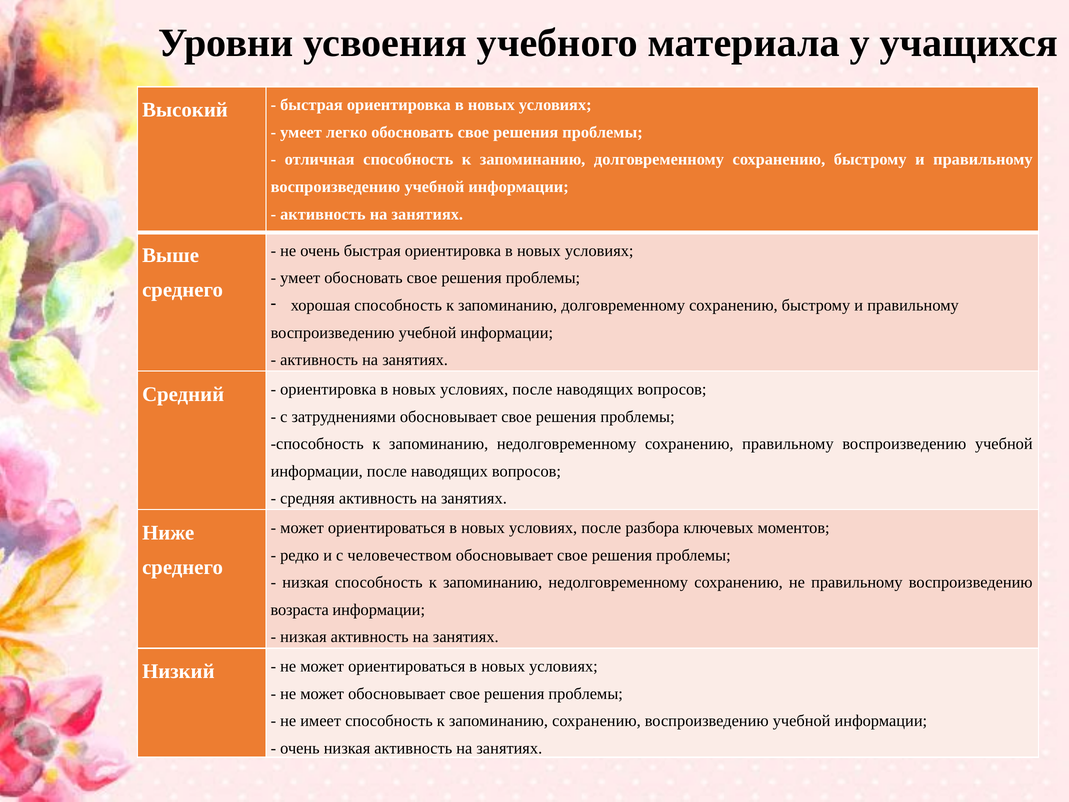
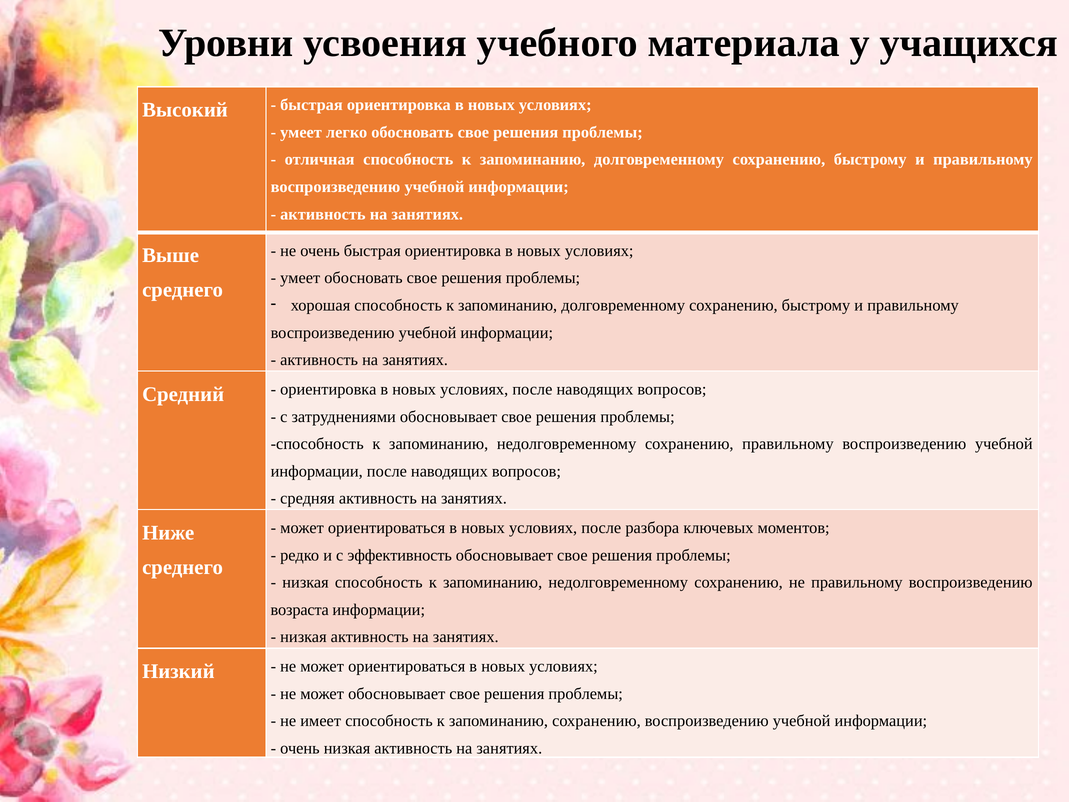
человечеством: человечеством -> эффективность
